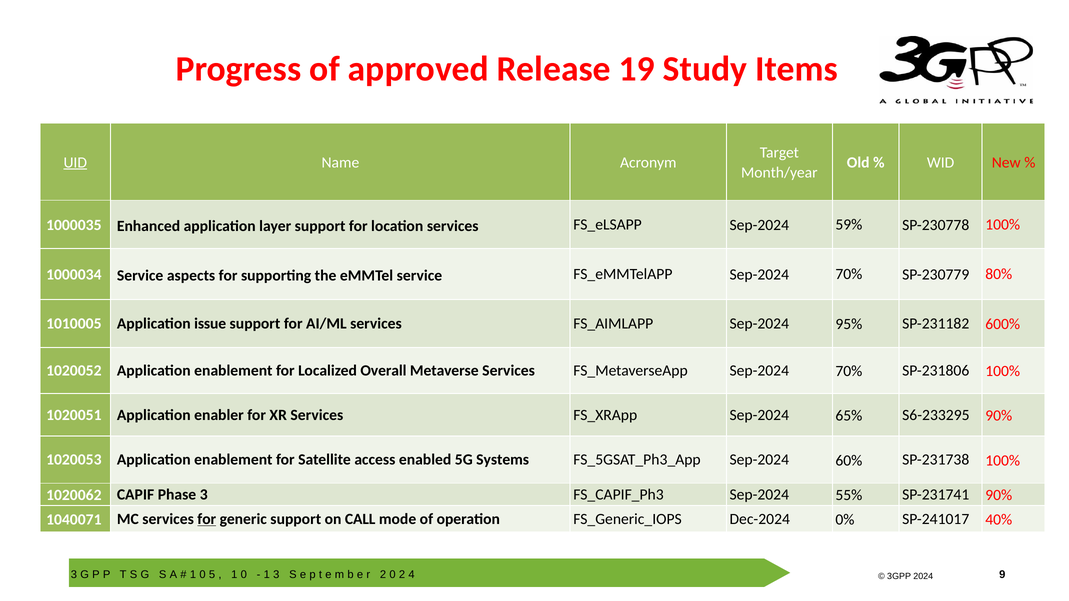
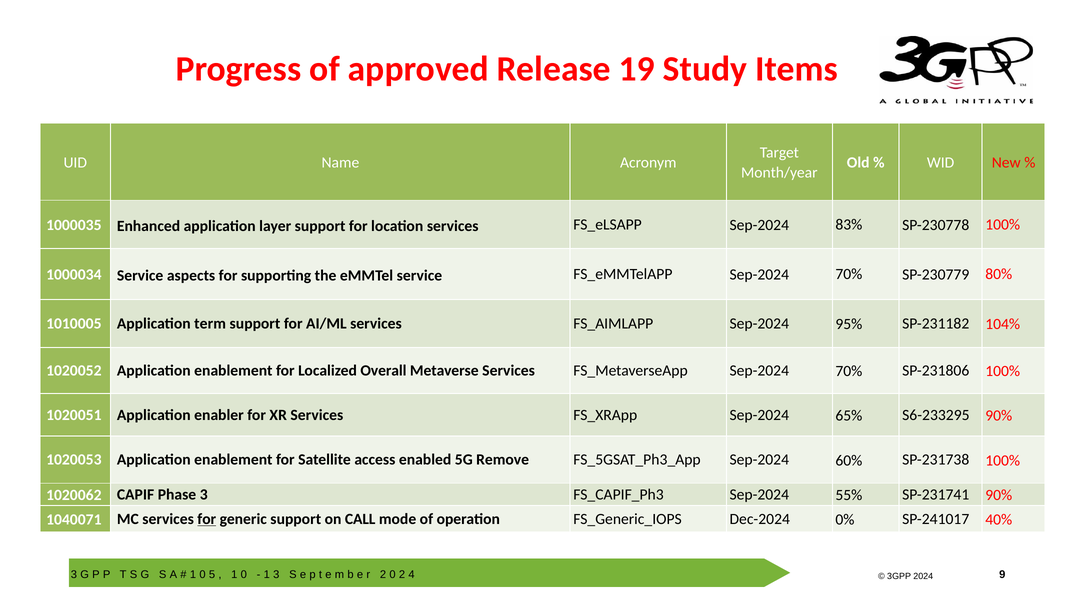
UID underline: present -> none
59%: 59% -> 83%
issue: issue -> term
600%: 600% -> 104%
Systems: Systems -> Remove
